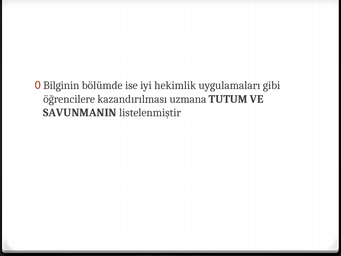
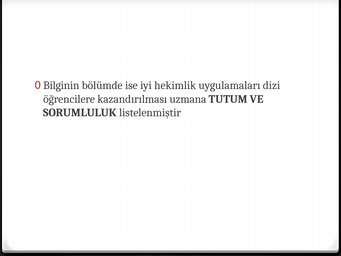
gibi: gibi -> dizi
SAVUNMANIN: SAVUNMANIN -> SORUMLULUK
